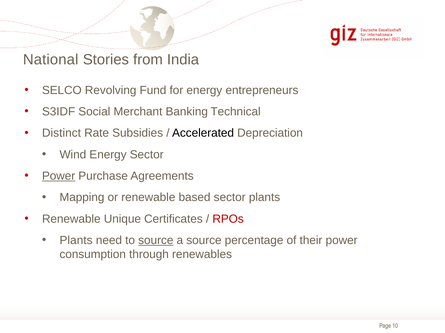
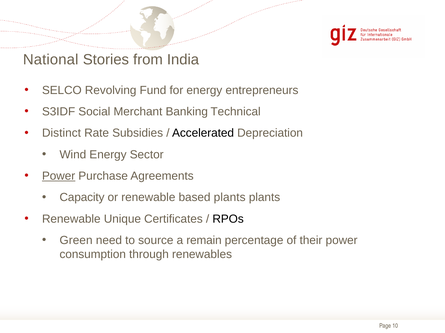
Mapping: Mapping -> Capacity
based sector: sector -> plants
RPOs colour: red -> black
Plants at (76, 241): Plants -> Green
source at (156, 241) underline: present -> none
a source: source -> remain
